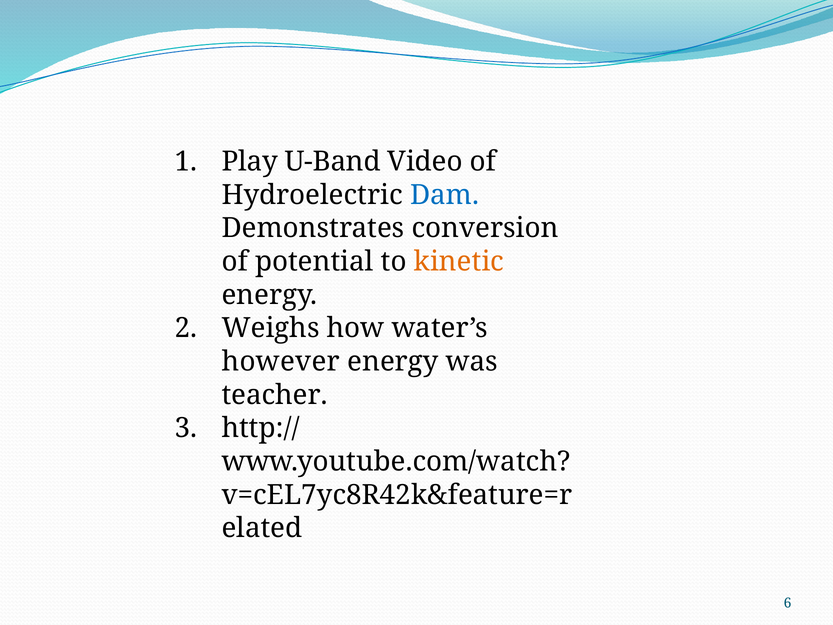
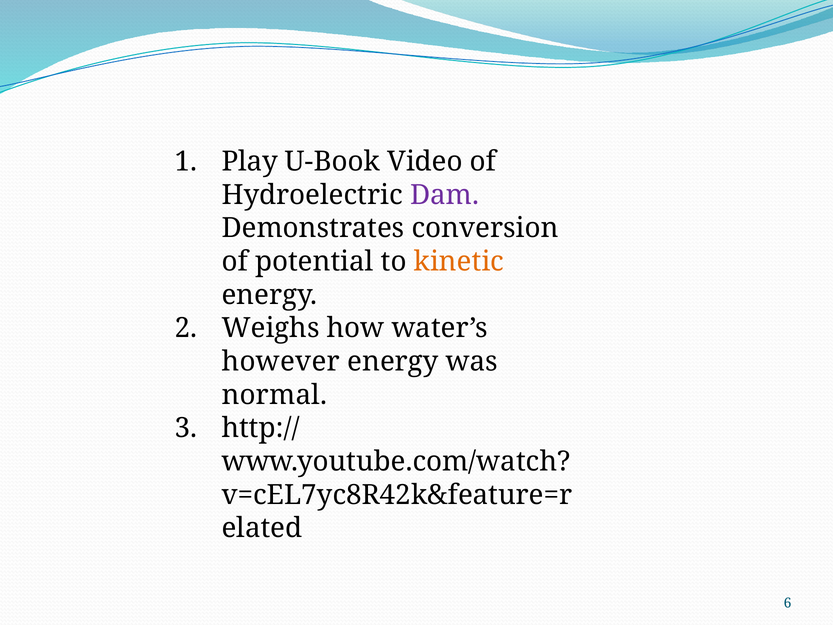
U-Band: U-Band -> U-Book
Dam colour: blue -> purple
teacher: teacher -> normal
